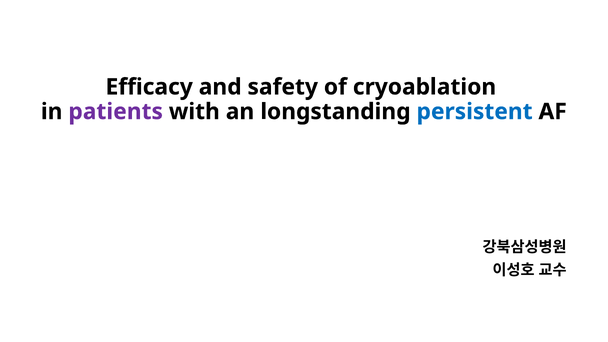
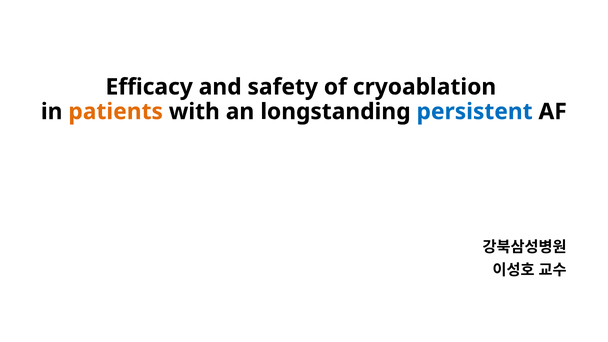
patients colour: purple -> orange
